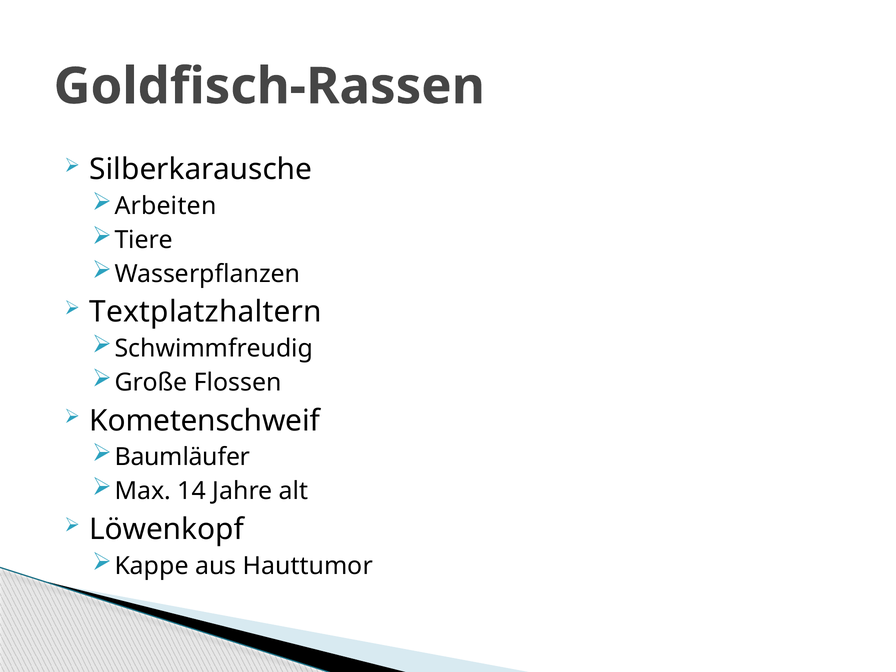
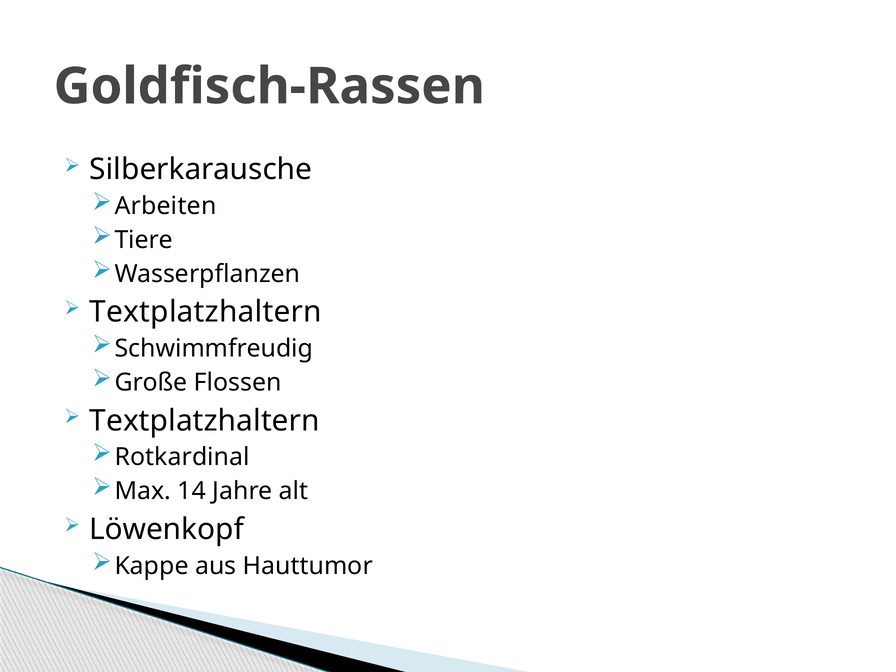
Kometenschweif at (205, 421): Kometenschweif -> Textplatzhaltern
Baumläufer: Baumläufer -> Rotkardinal
